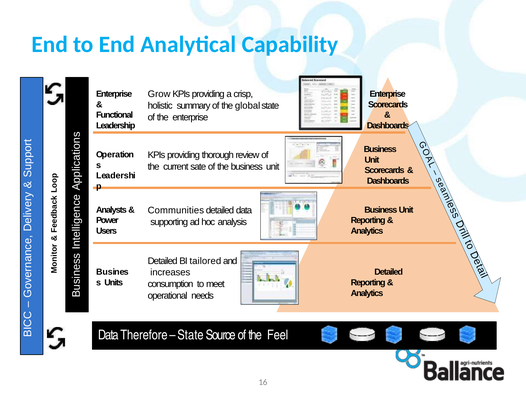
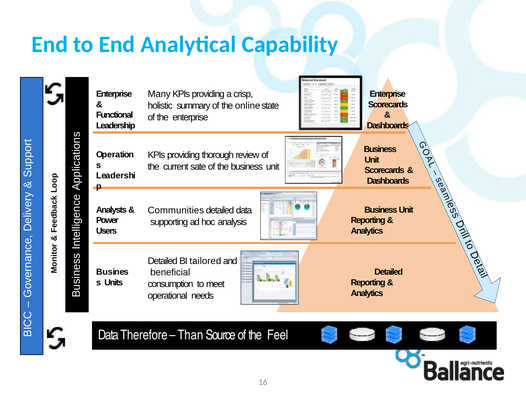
Grow: Grow -> Many
global: global -> online
increases: increases -> beneficial
State at (191, 335): State -> Than
